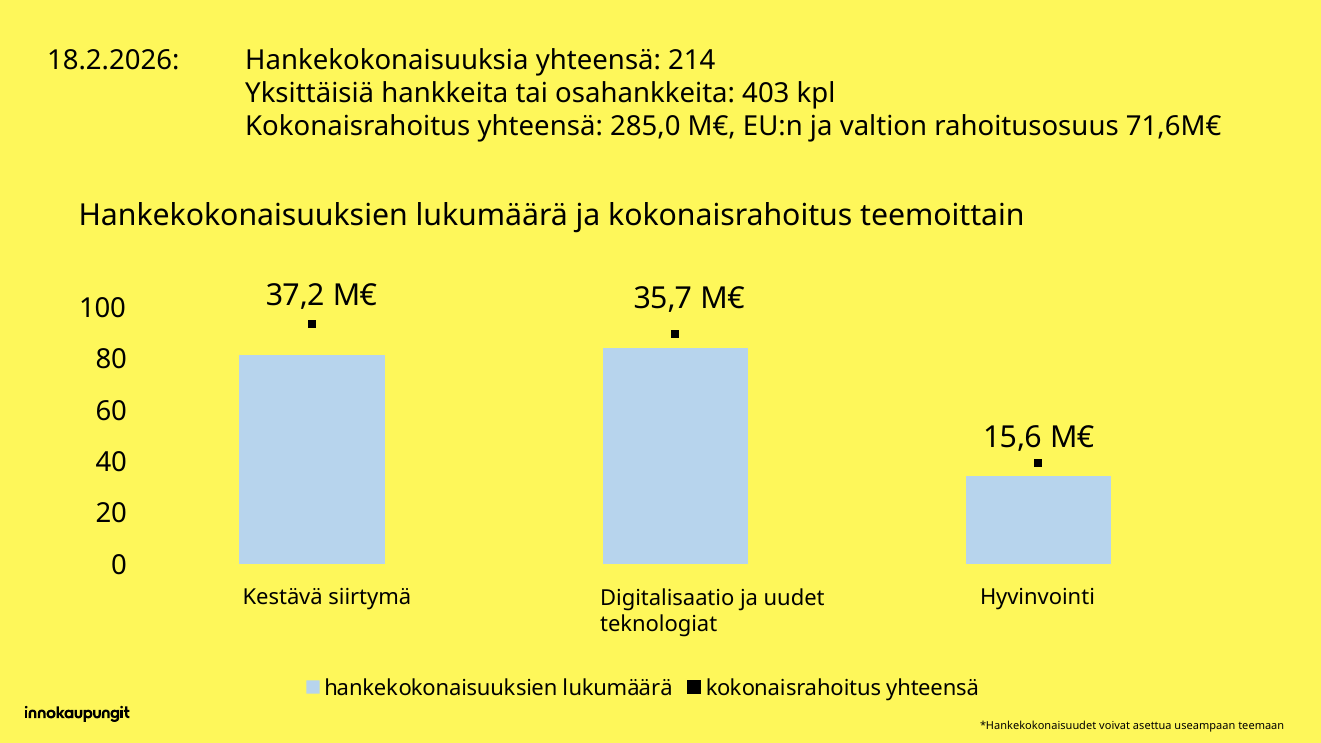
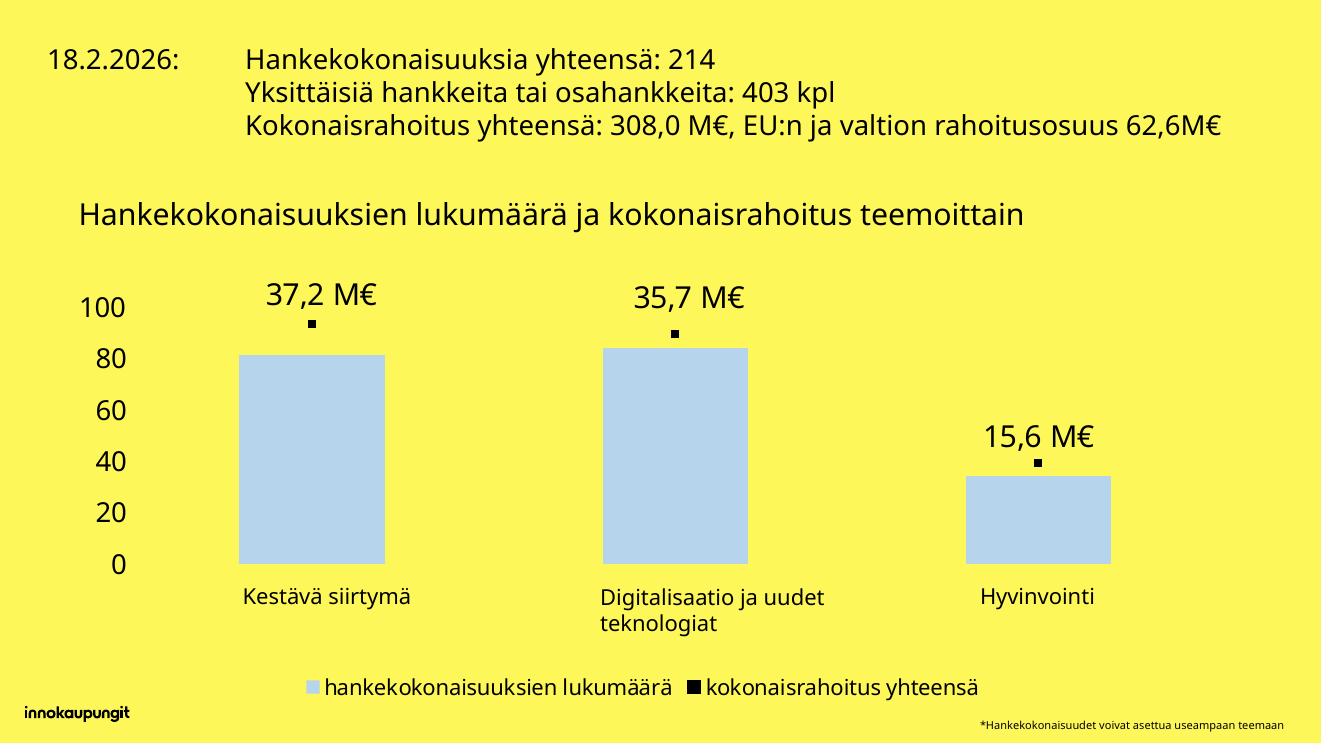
285,0: 285,0 -> 308,0
71,6M€: 71,6M€ -> 62,6M€
